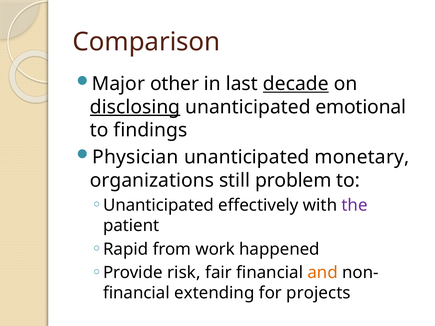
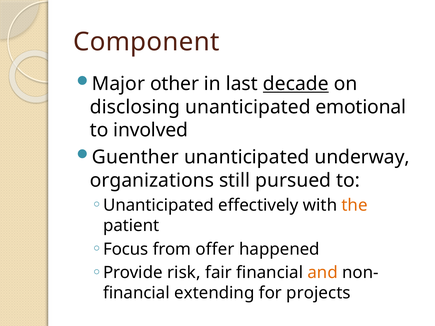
Comparison: Comparison -> Component
disclosing underline: present -> none
findings: findings -> involved
Physician: Physician -> Guenther
monetary: monetary -> underway
problem: problem -> pursued
the colour: purple -> orange
Rapid: Rapid -> Focus
work: work -> offer
